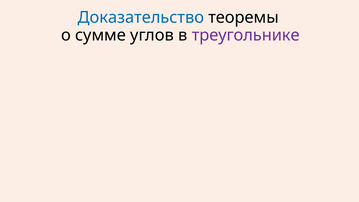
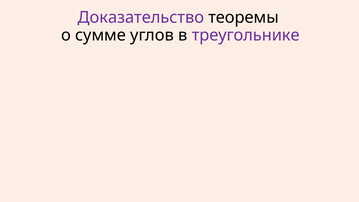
Доказательство colour: blue -> purple
